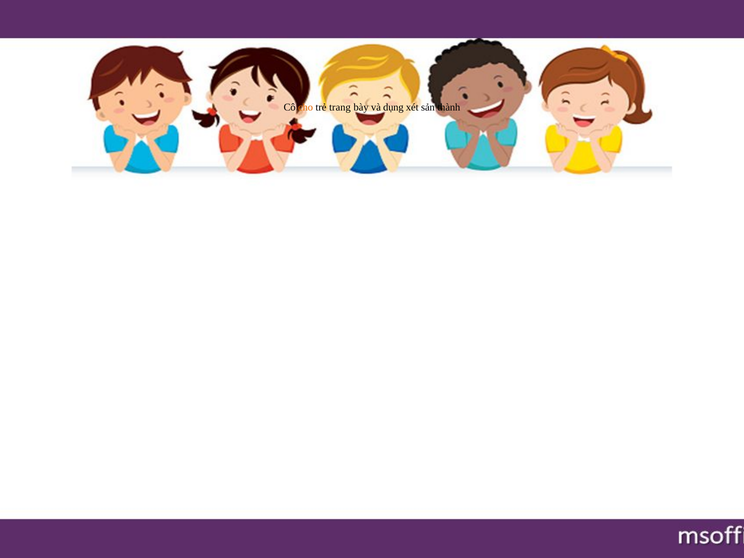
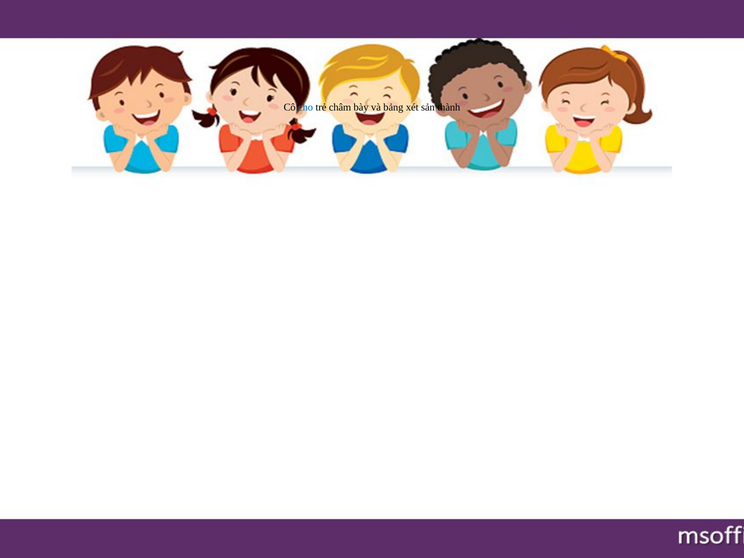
cho colour: orange -> blue
trang: trang -> châm
dụng: dụng -> bảng
